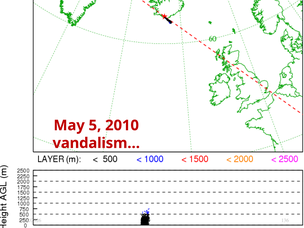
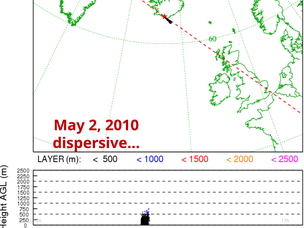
5: 5 -> 2
vandalism…: vandalism… -> dispersive…
